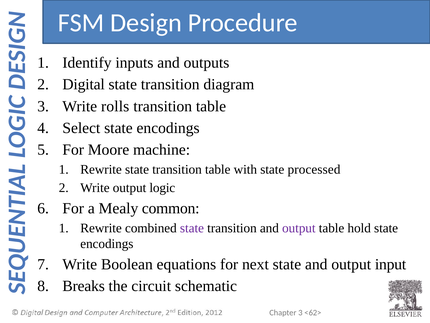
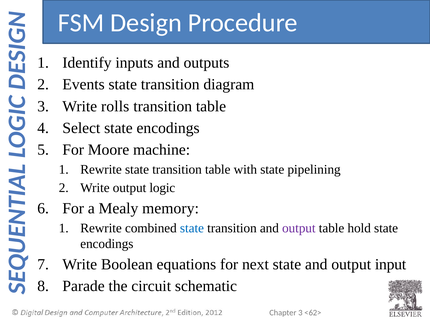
Digital: Digital -> Events
processed: processed -> pipelining
common: common -> memory
state at (192, 228) colour: purple -> blue
Breaks: Breaks -> Parade
